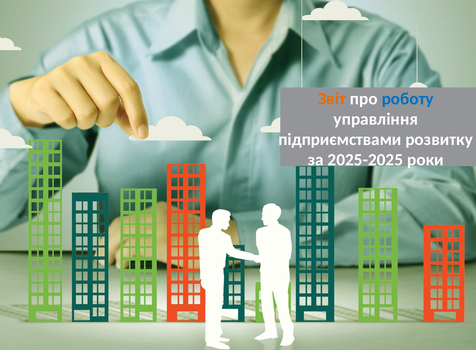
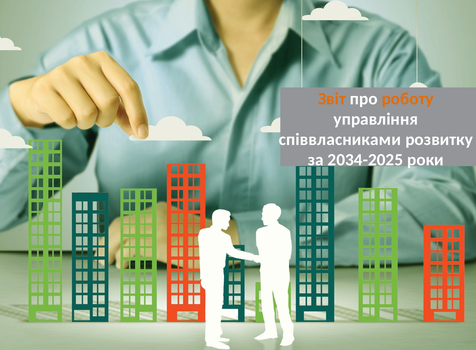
роботу colour: blue -> orange
підприємствами: підприємствами -> співвласниками
2025-2025: 2025-2025 -> 2034-2025
